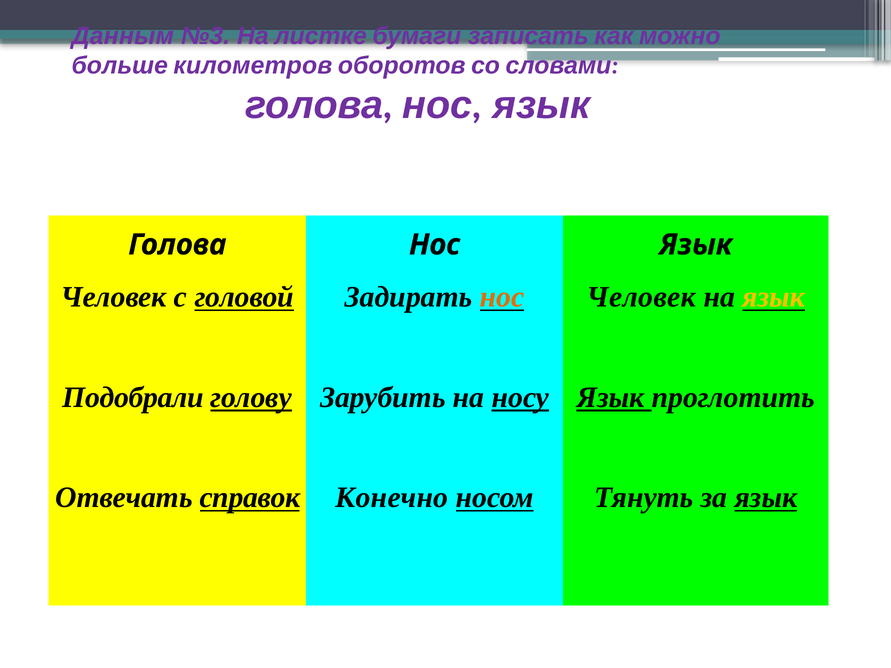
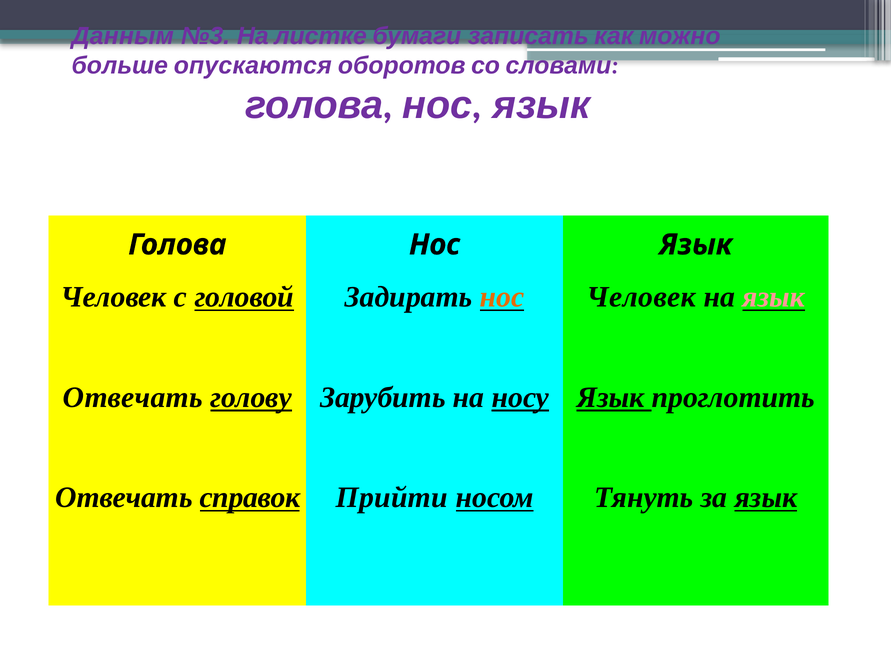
километров: километров -> опускаются
язык at (774, 297) colour: yellow -> pink
Подобрали at (133, 398): Подобрали -> Отвечать
Конечно: Конечно -> Прийти
